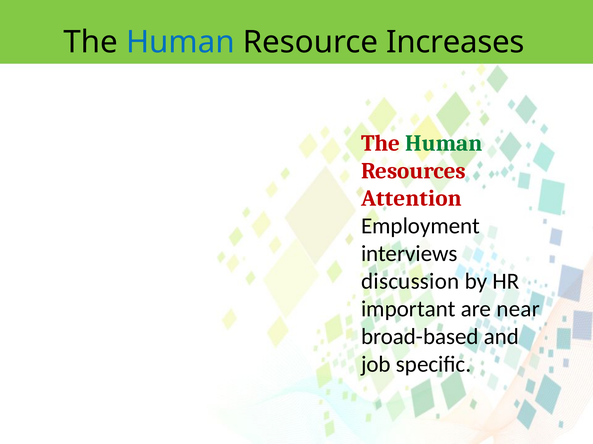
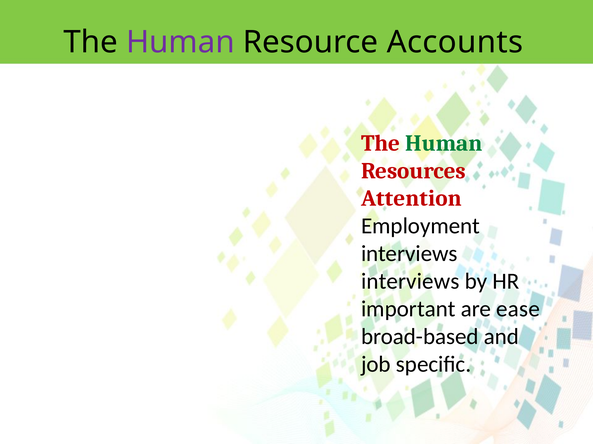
Human at (180, 42) colour: blue -> purple
Increases: Increases -> Accounts
discussion at (410, 282): discussion -> interviews
near: near -> ease
